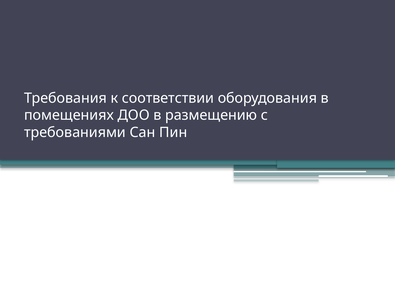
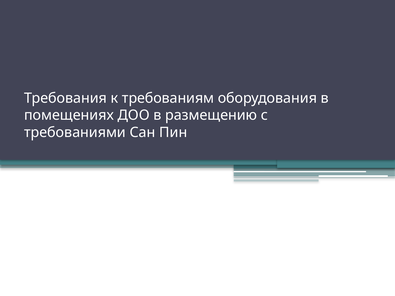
соответствии: соответствии -> требованиям
